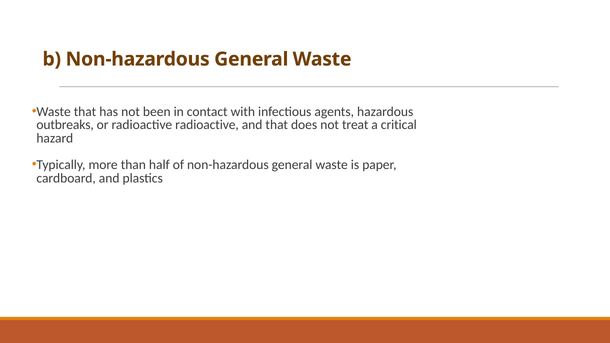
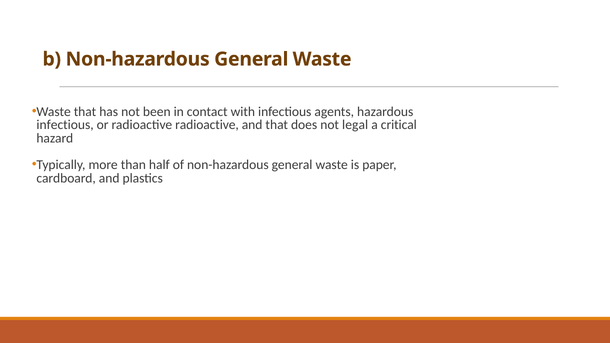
outbreaks at (65, 125): outbreaks -> infectious
treat: treat -> legal
